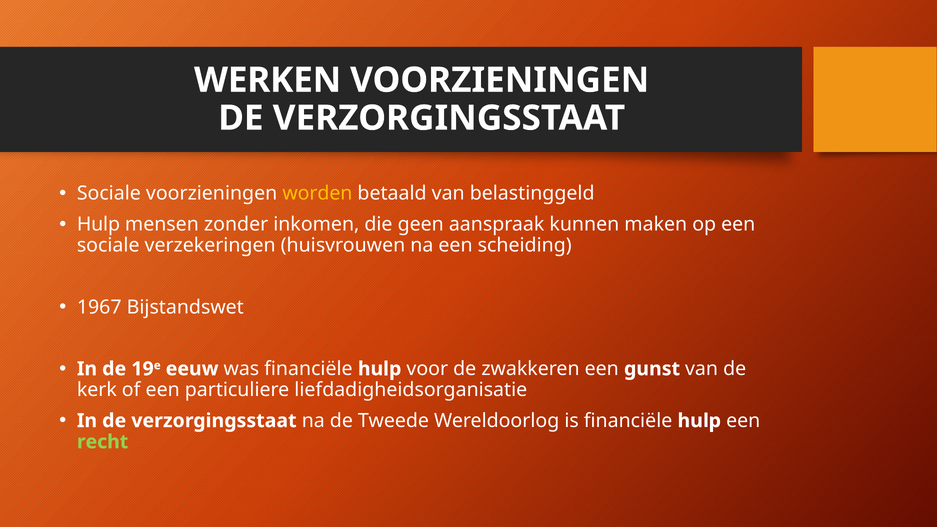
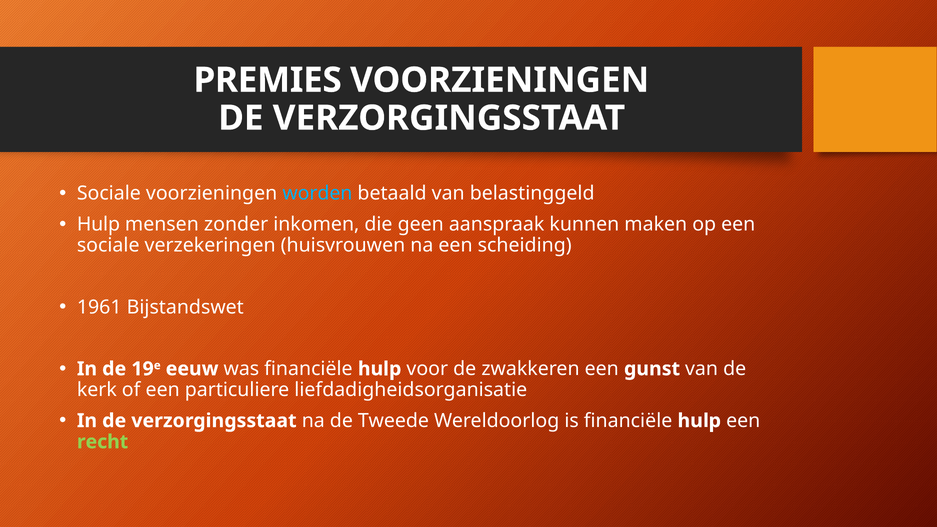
WERKEN: WERKEN -> PREMIES
worden colour: yellow -> light blue
1967: 1967 -> 1961
